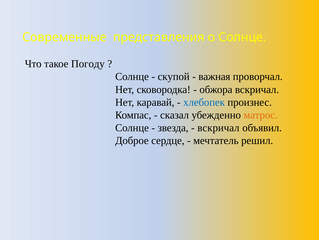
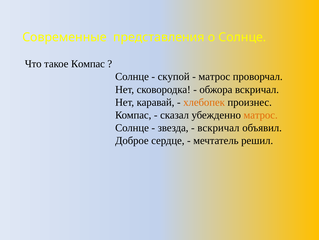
такое Погоду: Погоду -> Компас
важная at (214, 76): важная -> матрос
хлебопек colour: blue -> orange
